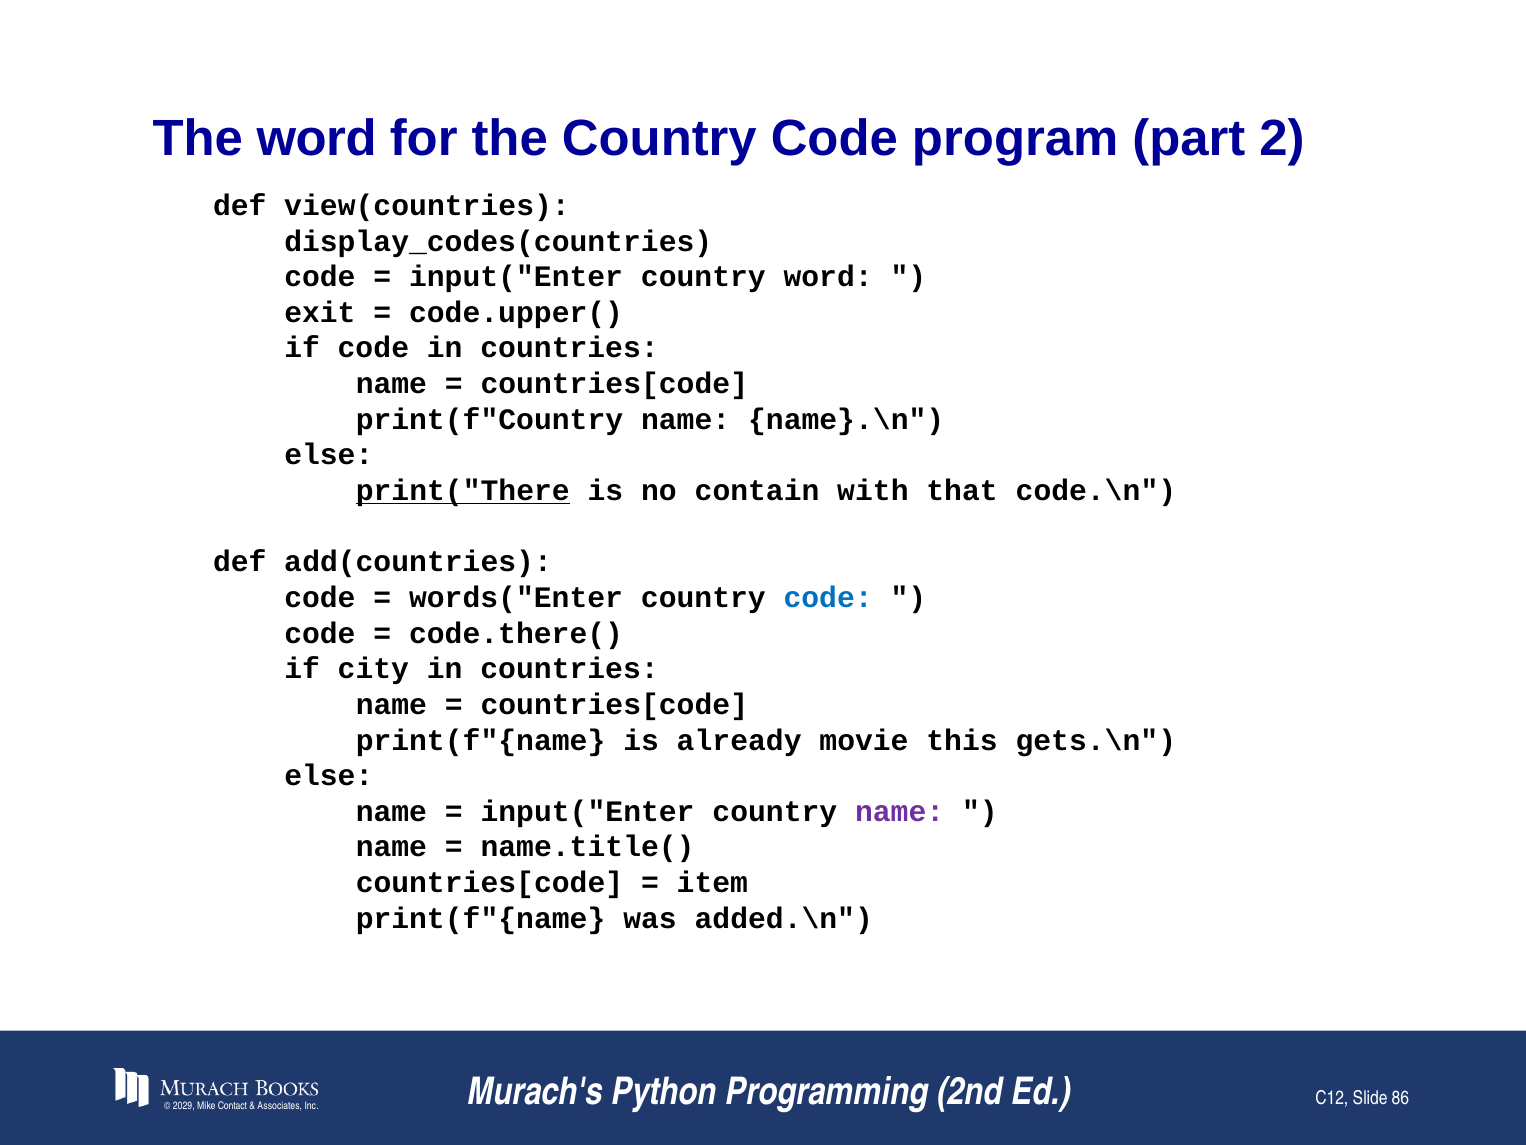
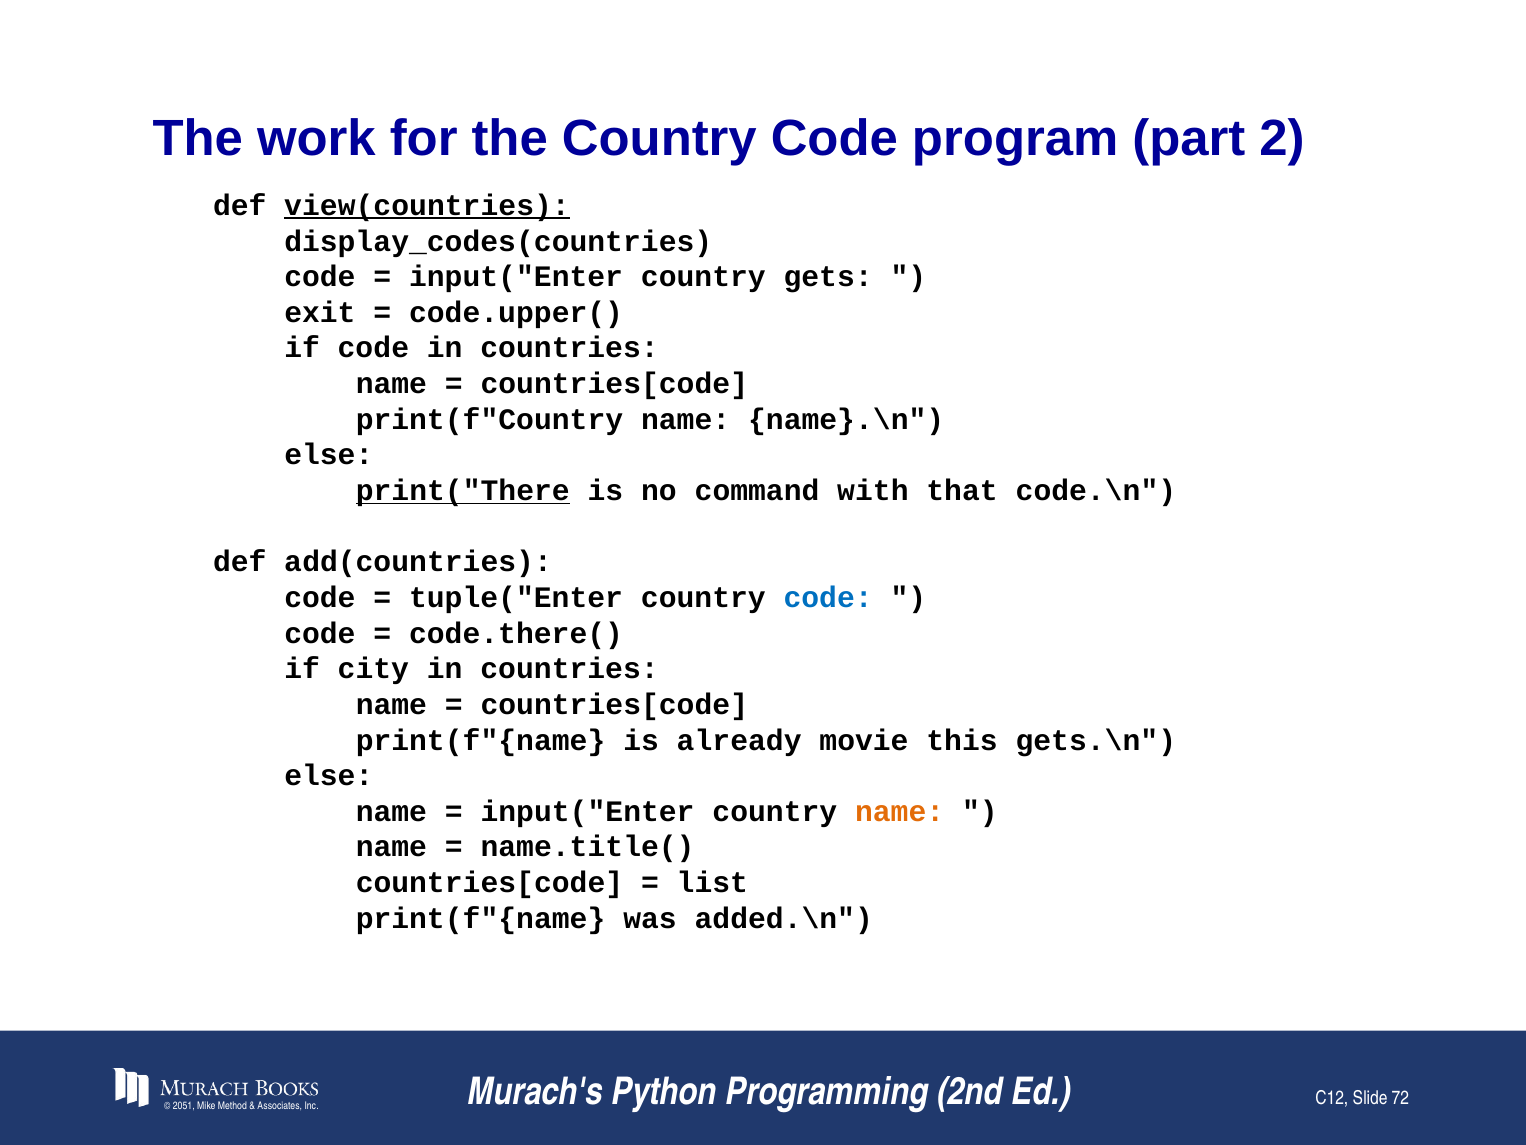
The word: word -> work
view(countries underline: none -> present
country word: word -> gets
contain: contain -> command
words("Enter: words("Enter -> tuple("Enter
name at (900, 811) colour: purple -> orange
item: item -> list
2029: 2029 -> 2051
Contact: Contact -> Method
86: 86 -> 72
